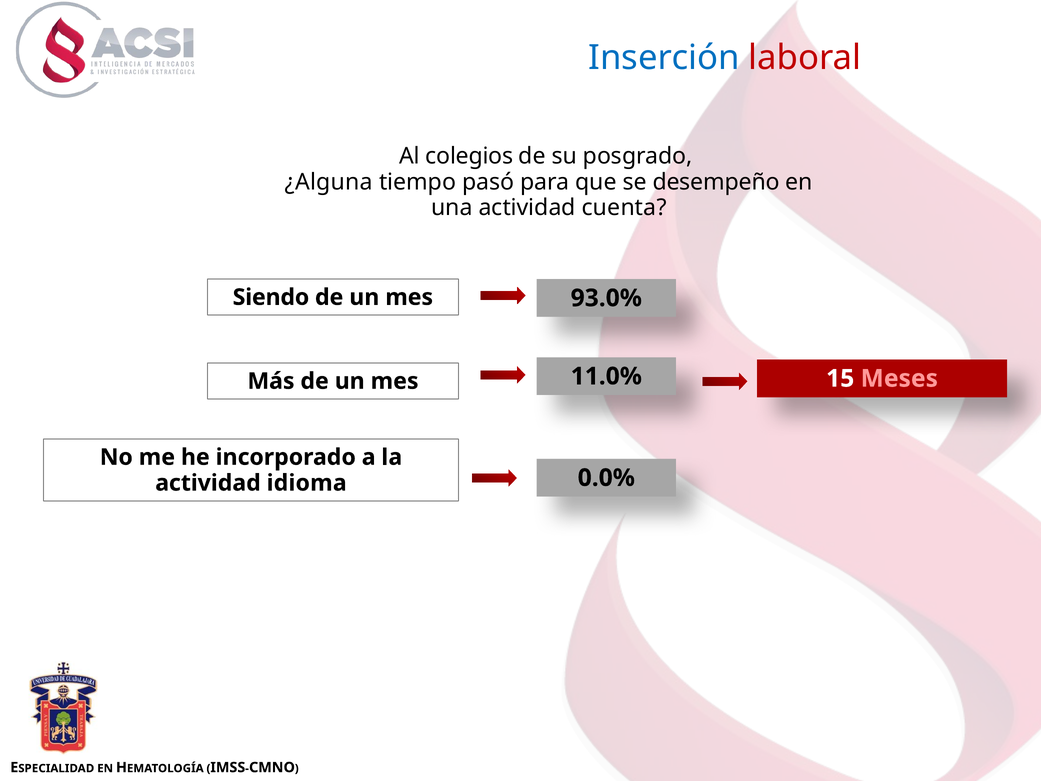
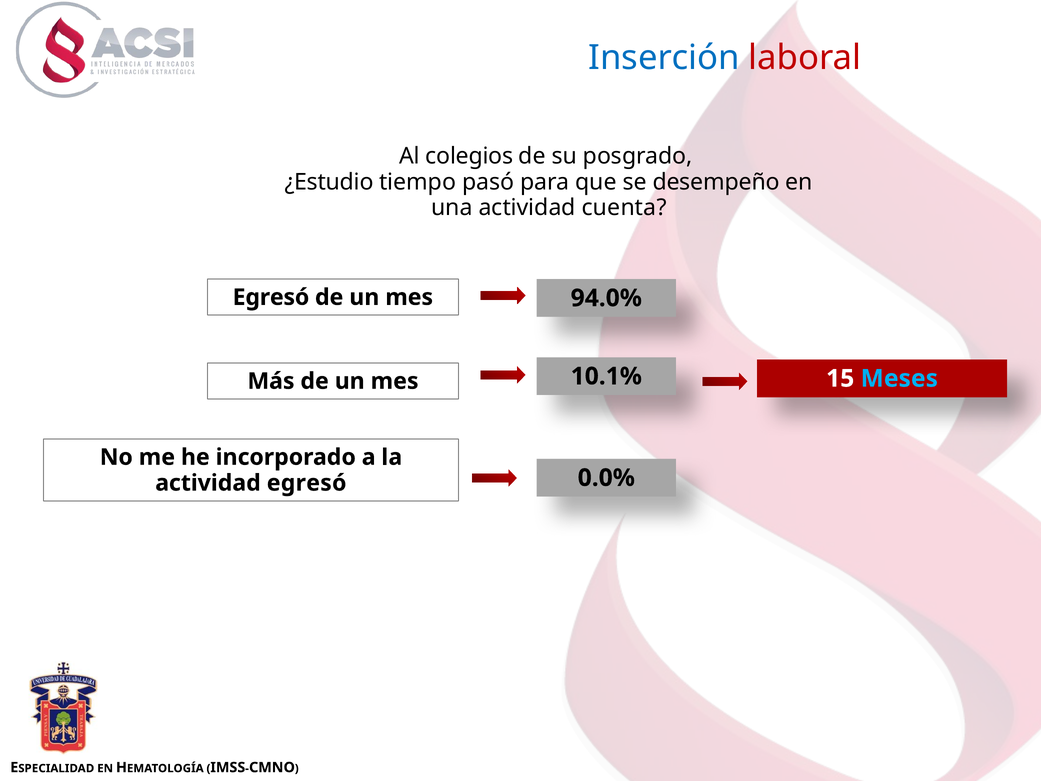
¿Alguna: ¿Alguna -> ¿Estudio
Siendo at (271, 297): Siendo -> Egresó
93.0%: 93.0% -> 94.0%
Meses colour: pink -> light blue
11.0%: 11.0% -> 10.1%
actividad idioma: idioma -> egresó
